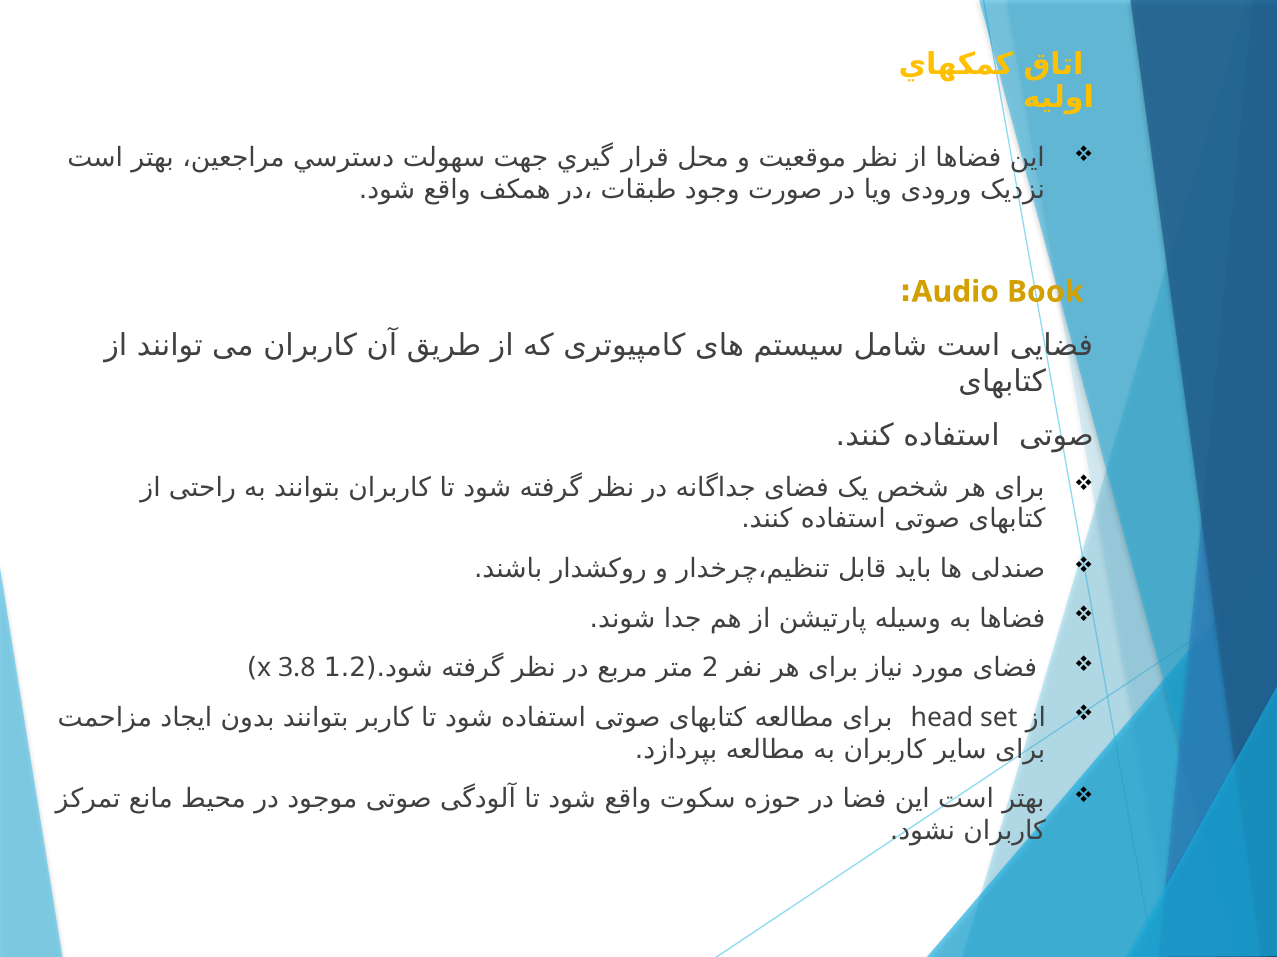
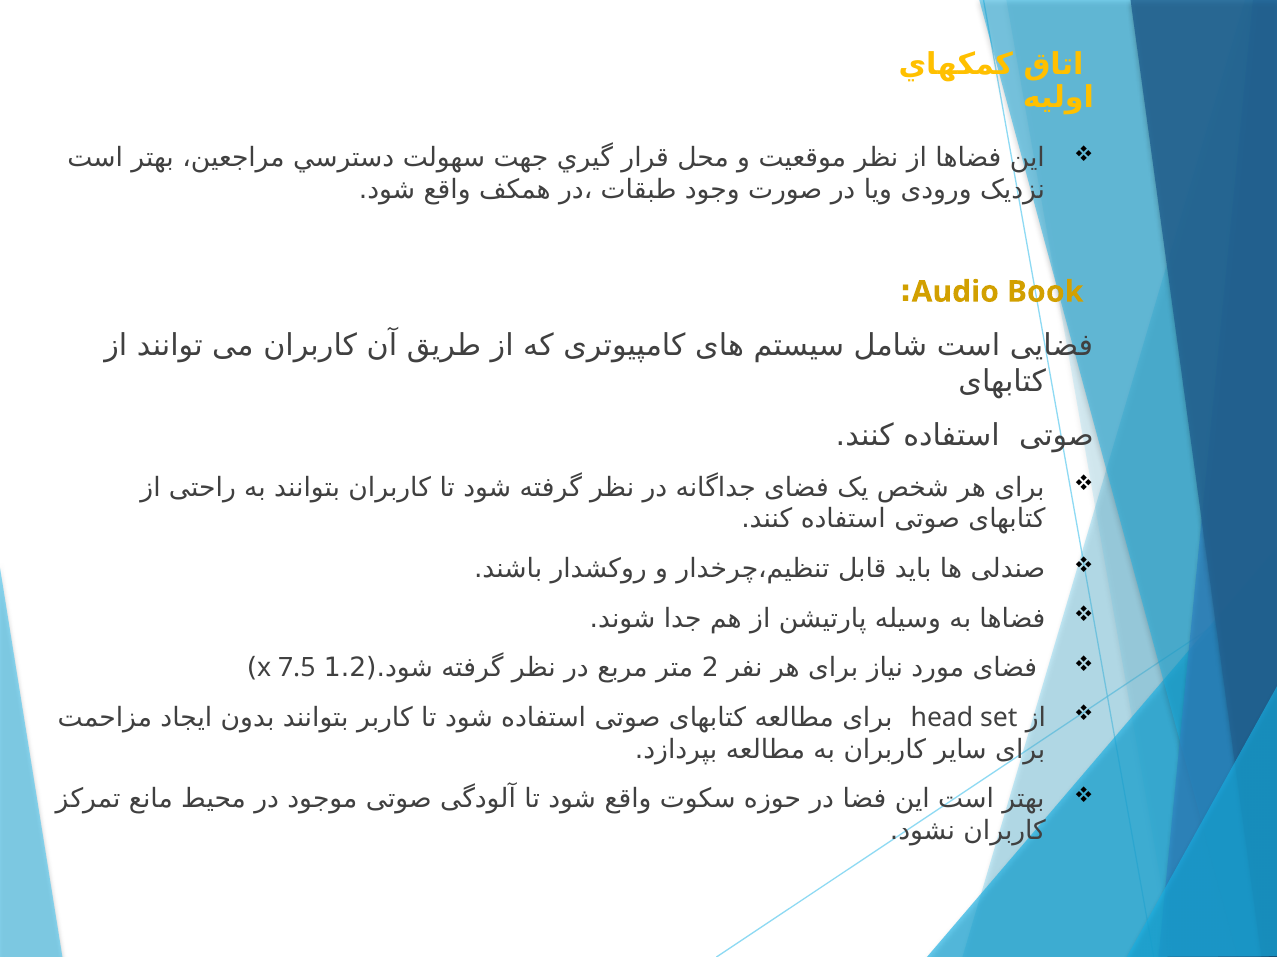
3.8: 3.8 -> 7.5
